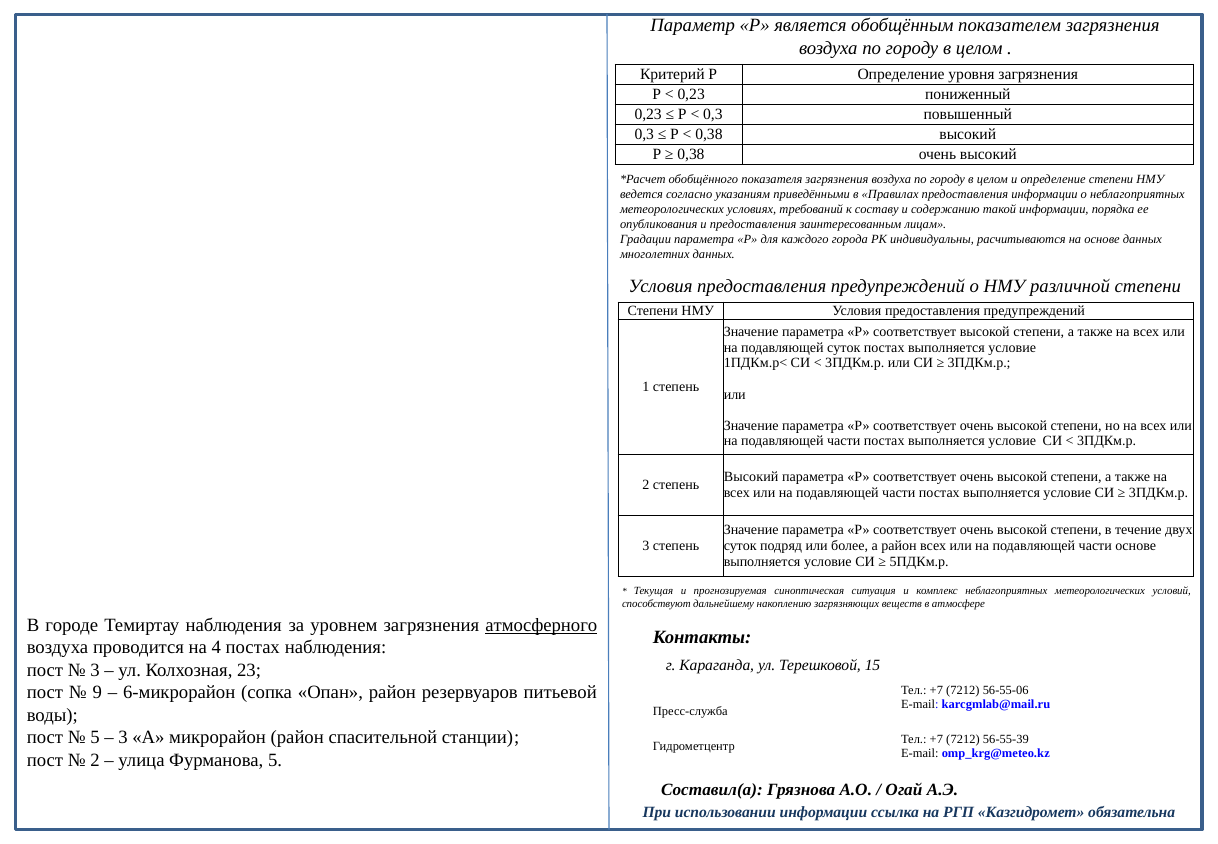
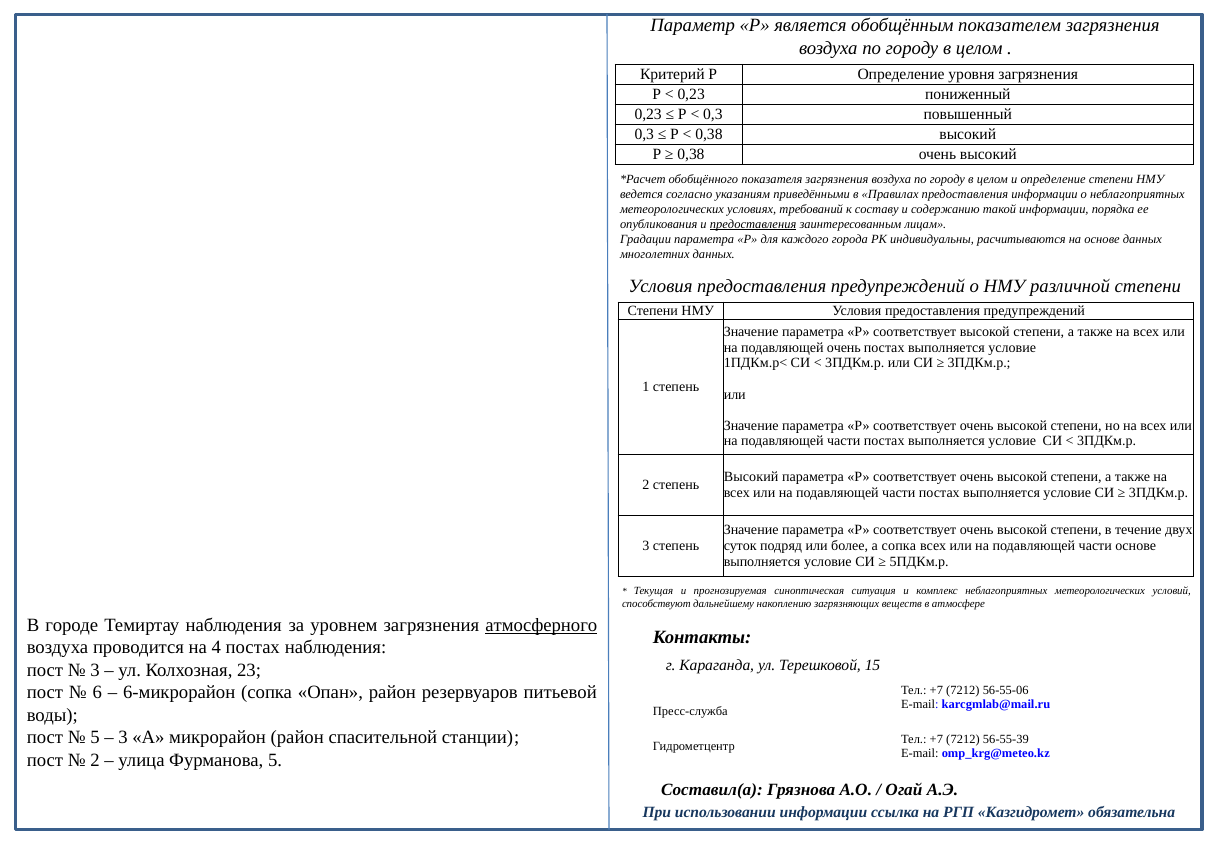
предоставления at (753, 224) underline: none -> present
подавляющей суток: суток -> очень
а район: район -> сопка
9: 9 -> 6
